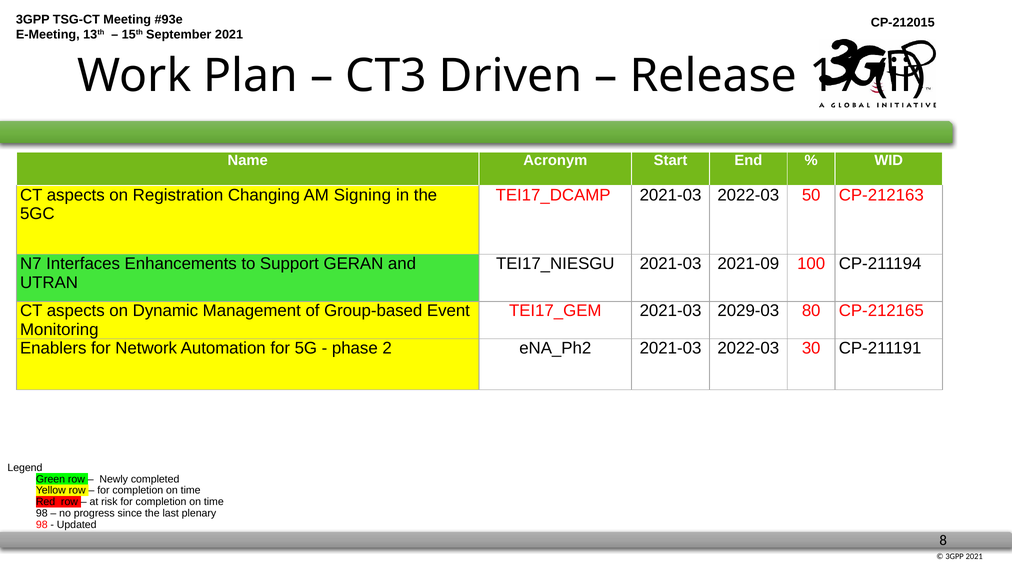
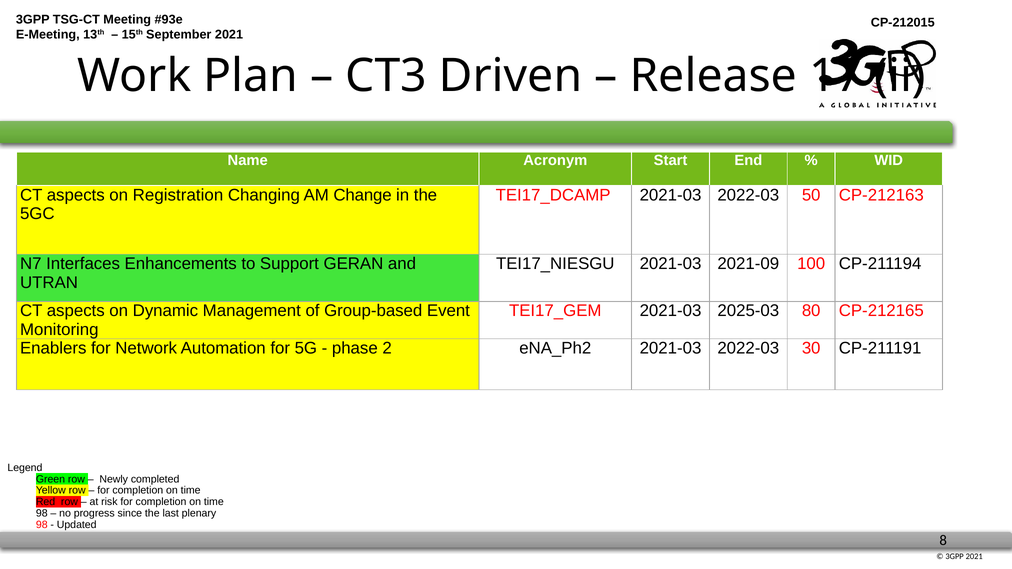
Signing: Signing -> Change
2029-03: 2029-03 -> 2025-03
